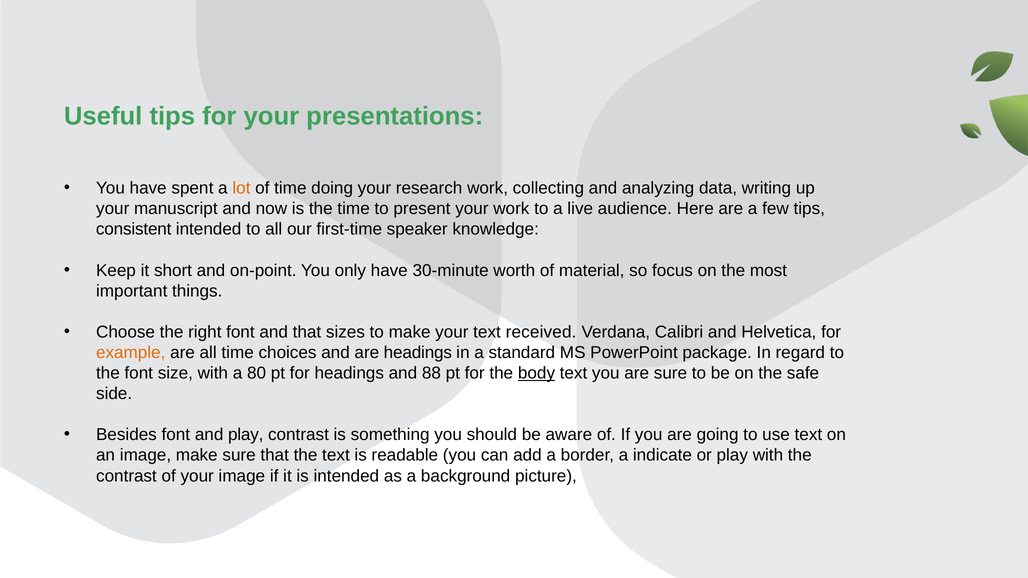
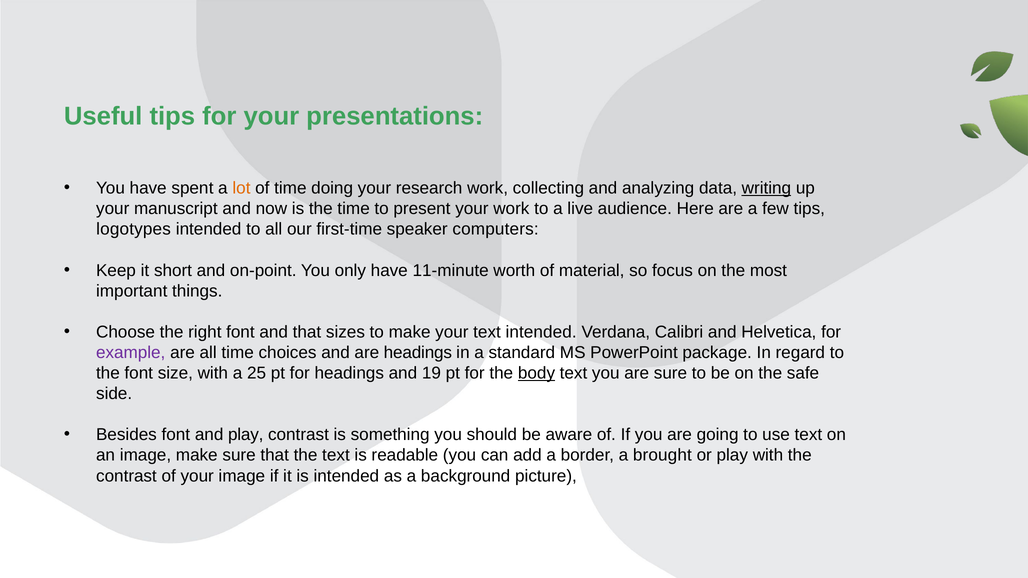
writing underline: none -> present
consistent: consistent -> logotypes
knowledge: knowledge -> computers
30-minute: 30-minute -> 11-minute
text received: received -> intended
example colour: orange -> purple
80: 80 -> 25
88: 88 -> 19
indicate: indicate -> brought
